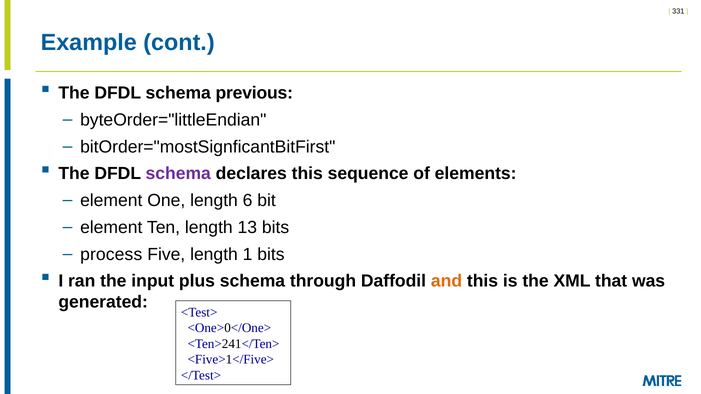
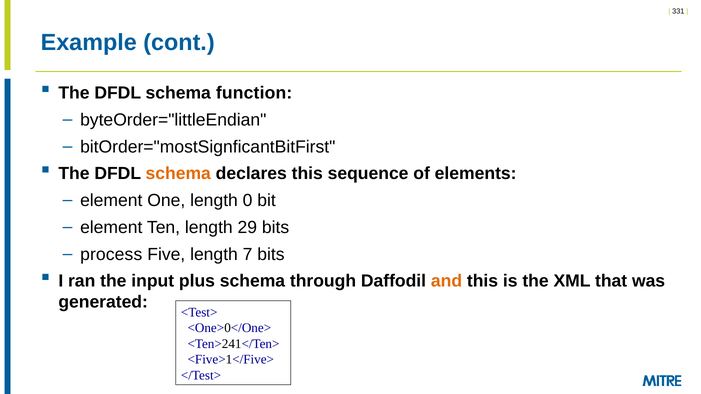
previous: previous -> function
schema at (178, 174) colour: purple -> orange
6: 6 -> 0
13: 13 -> 29
1: 1 -> 7
